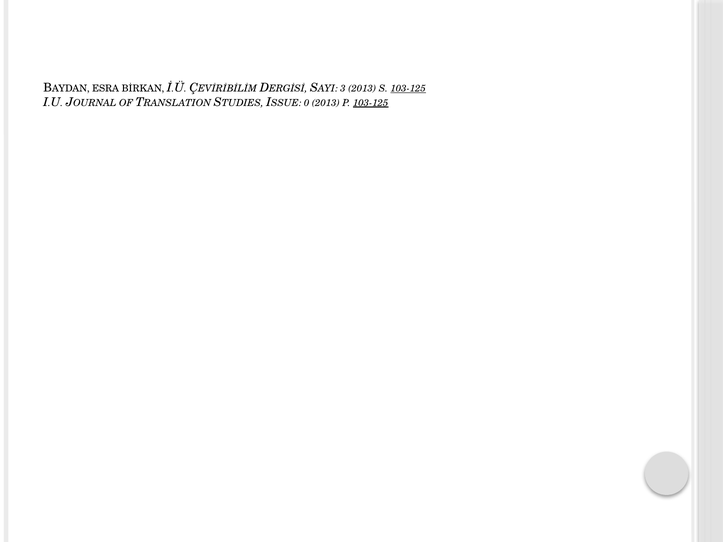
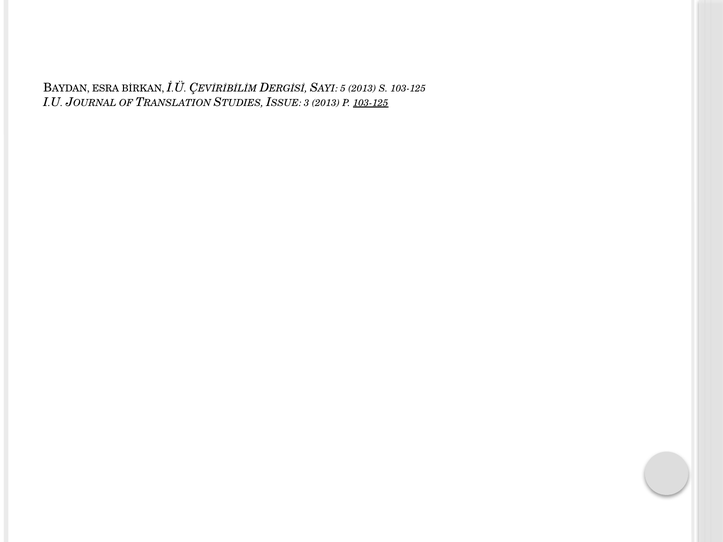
3: 3 -> 5
103-125 at (408, 88) underline: present -> none
0: 0 -> 3
